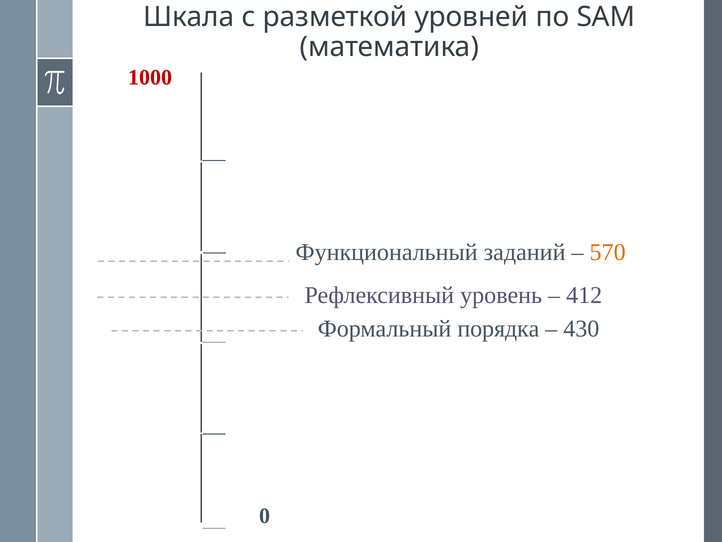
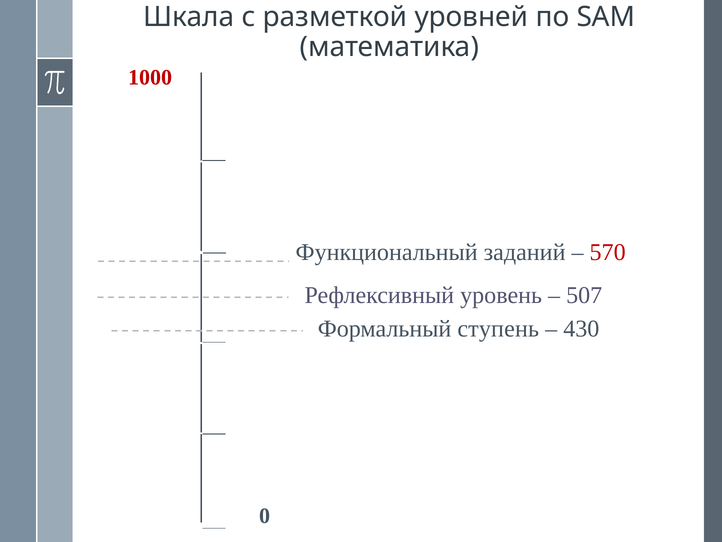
570 colour: orange -> red
412: 412 -> 507
порядка: порядка -> ступень
